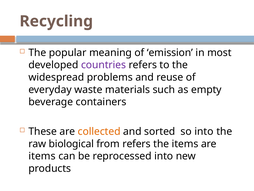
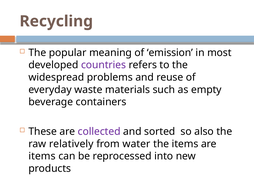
collected colour: orange -> purple
so into: into -> also
biological: biological -> relatively
from refers: refers -> water
